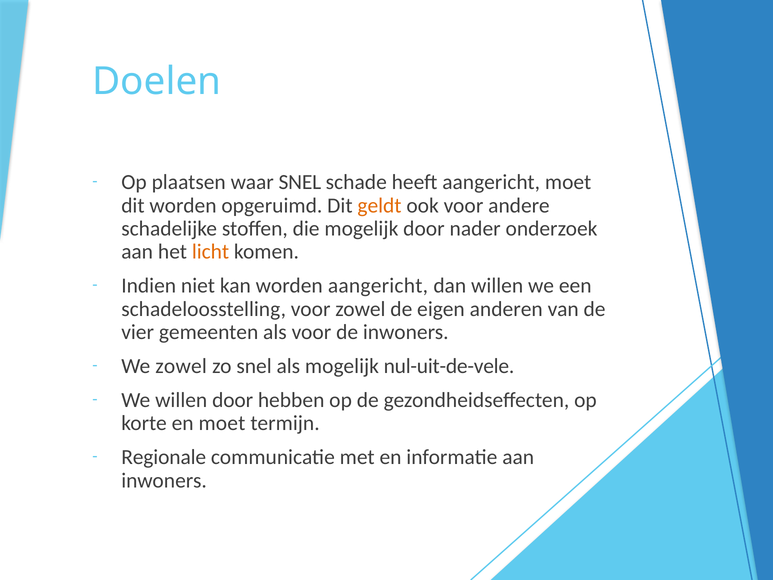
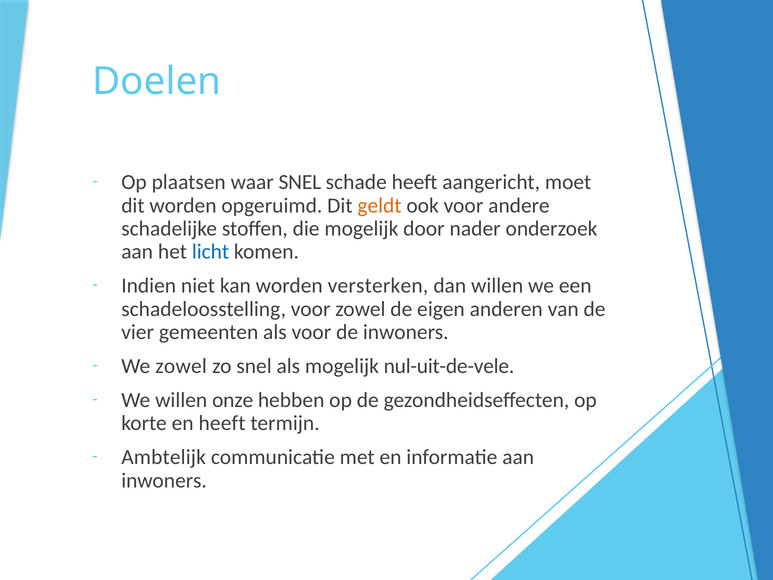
licht colour: orange -> blue
worden aangericht: aangericht -> versterken
willen door: door -> onze
en moet: moet -> heeft
Regionale: Regionale -> Ambtelijk
